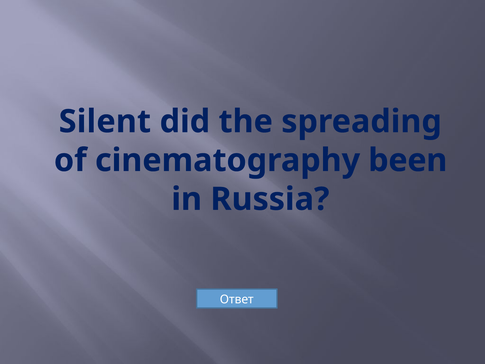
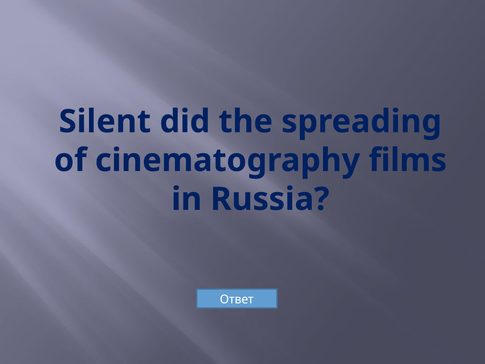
been: been -> films
